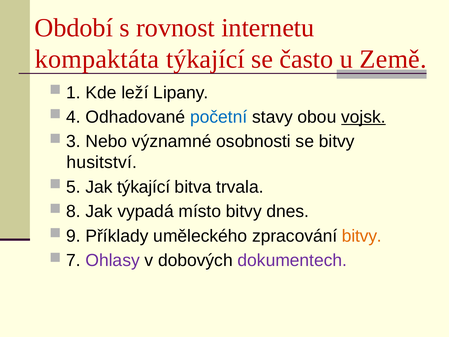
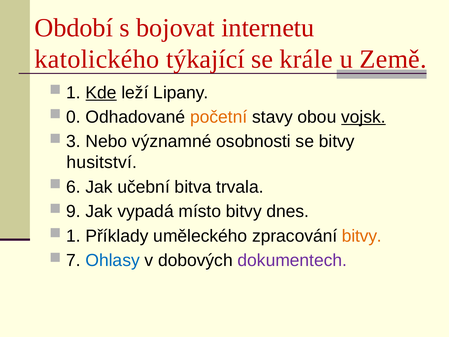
rovnost: rovnost -> bojovat
kompaktáta: kompaktáta -> katolického
často: často -> krále
Kde underline: none -> present
4: 4 -> 0
početní colour: blue -> orange
5: 5 -> 6
Jak týkající: týkající -> učební
8: 8 -> 9
9 at (73, 236): 9 -> 1
Ohlasy colour: purple -> blue
